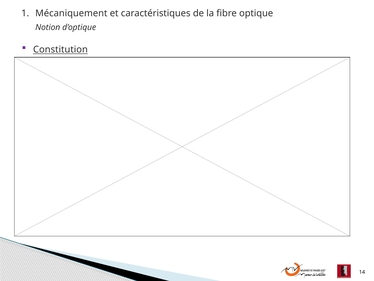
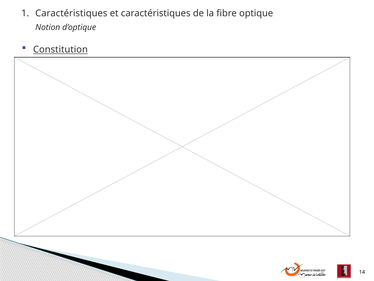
Mécaniquement at (71, 13): Mécaniquement -> Caractéristiques
